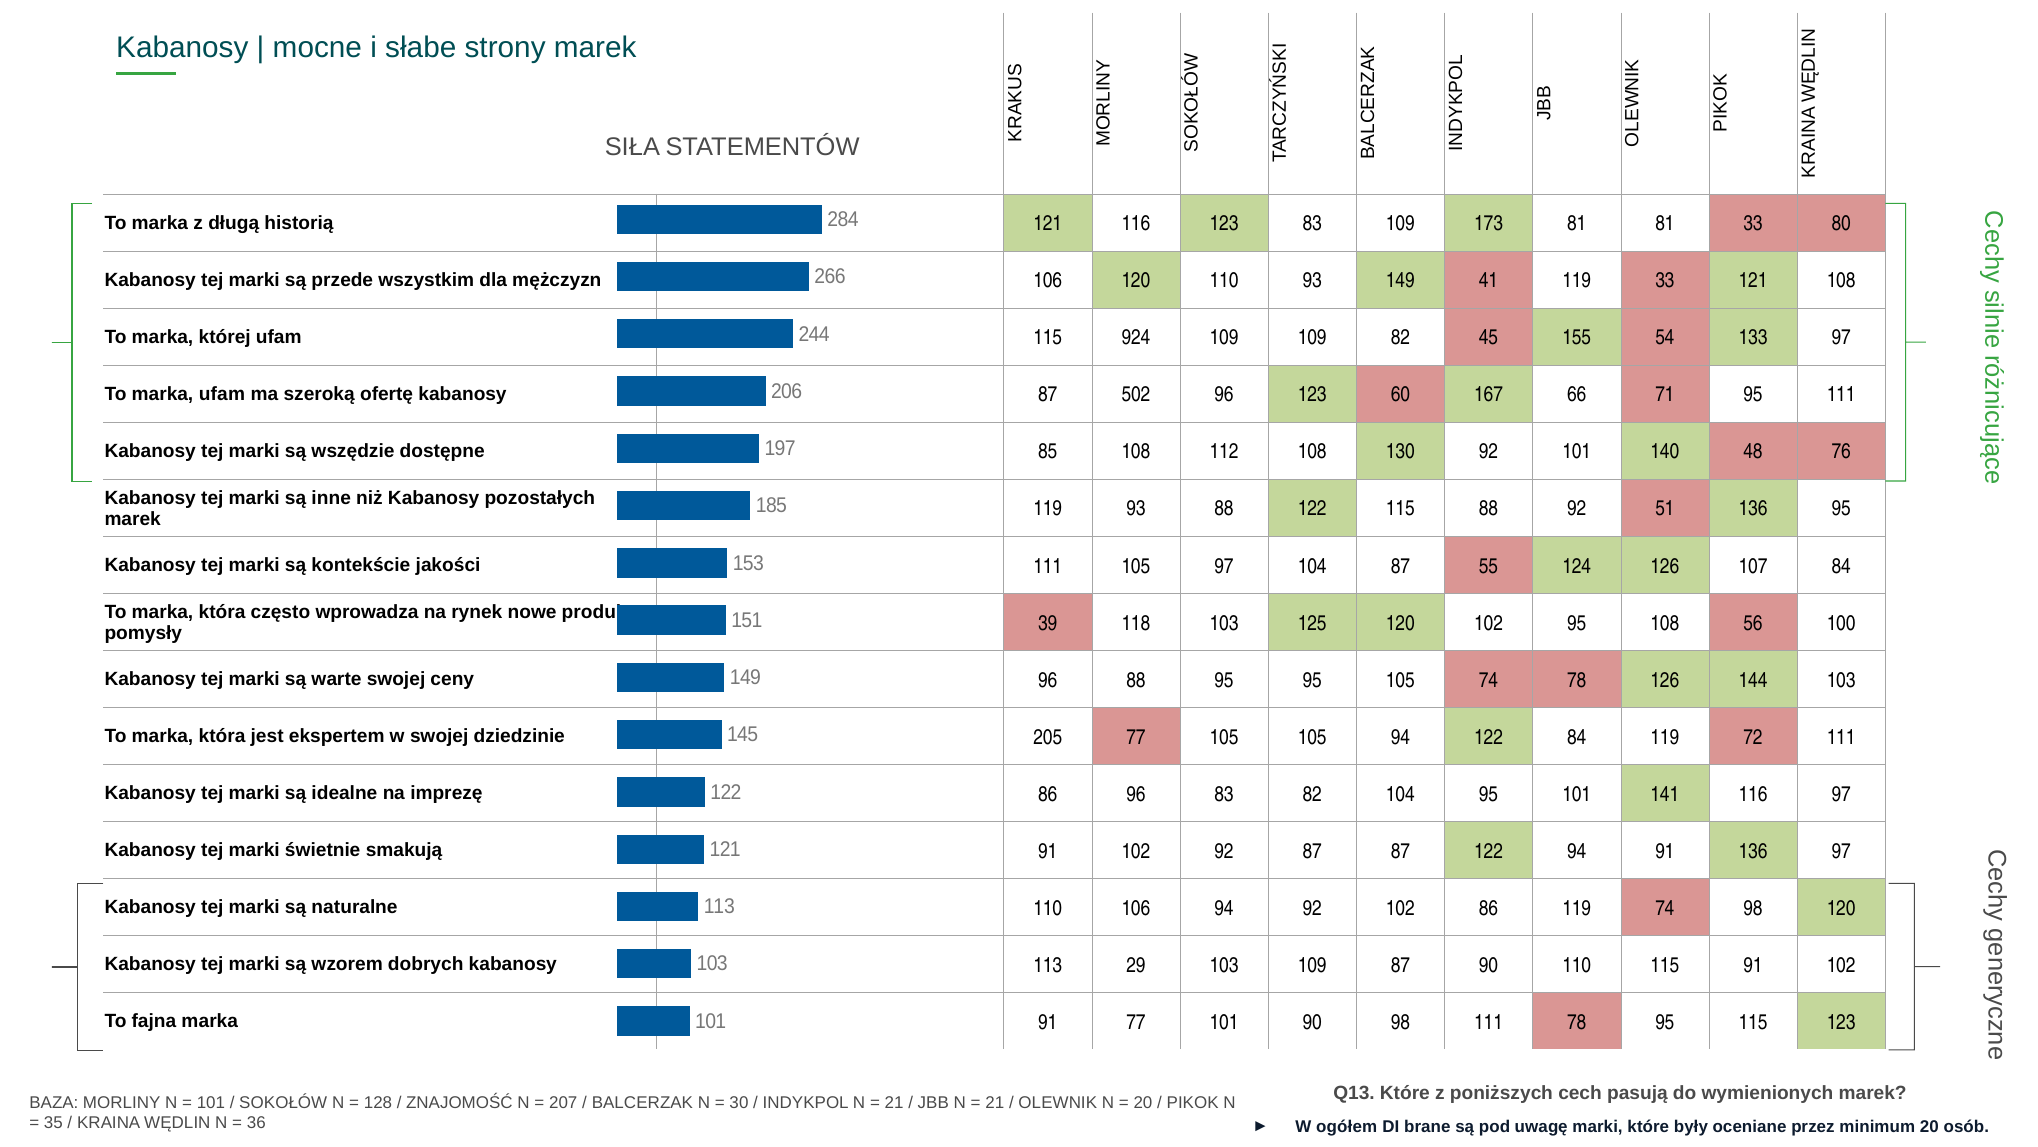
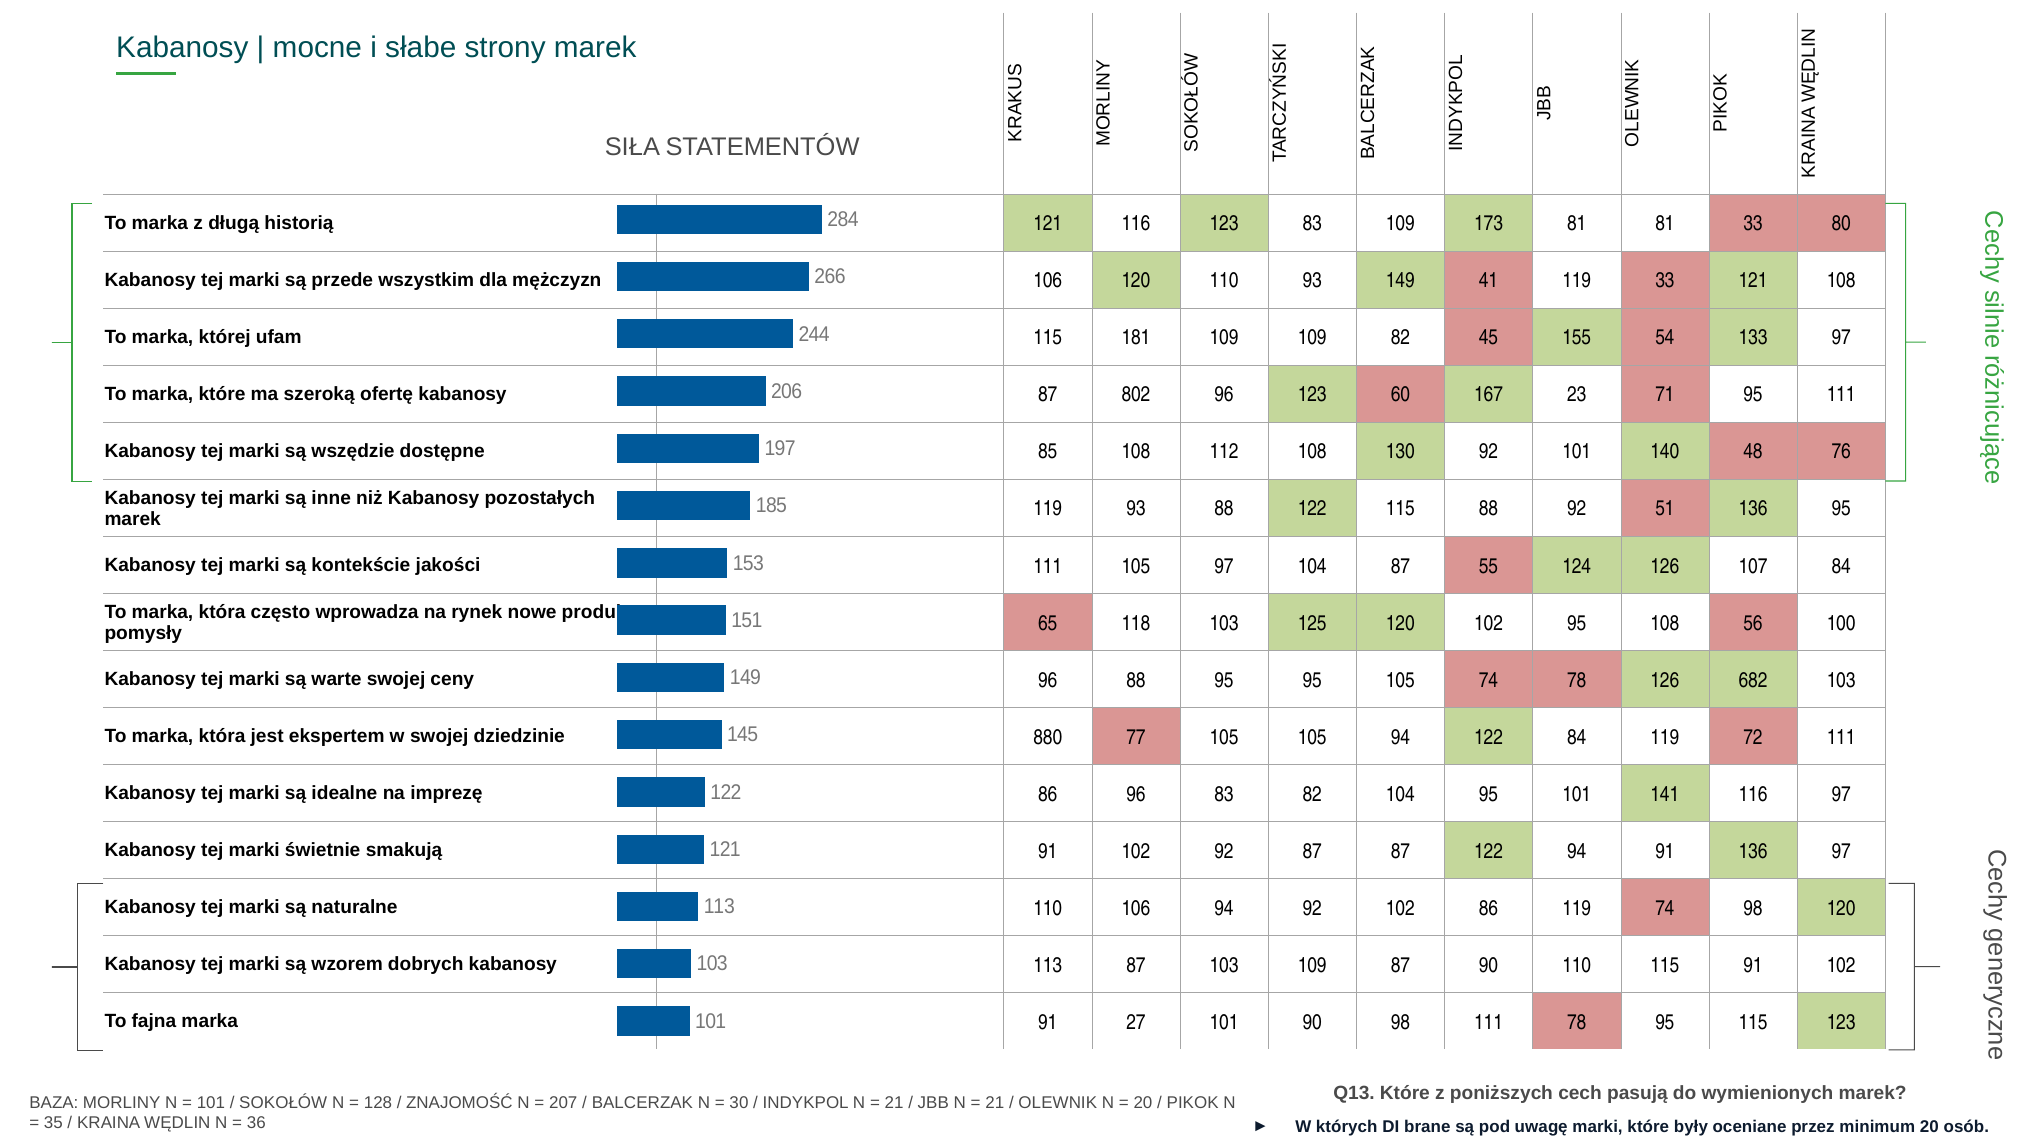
924: 924 -> 181
marka ufam: ufam -> które
502: 502 -> 802
66: 66 -> 23
39: 39 -> 65
144: 144 -> 682
205: 205 -> 880
113 29: 29 -> 87
91 77: 77 -> 27
ogółem: ogółem -> których
